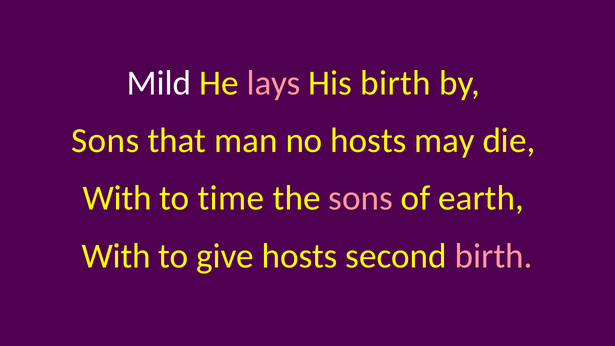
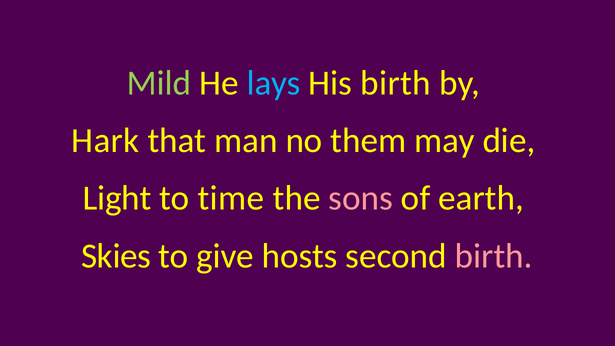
Mild colour: white -> light green
lays colour: pink -> light blue
Sons at (105, 141): Sons -> Hark
no hosts: hosts -> them
With at (117, 198): With -> Light
With at (116, 256): With -> Skies
